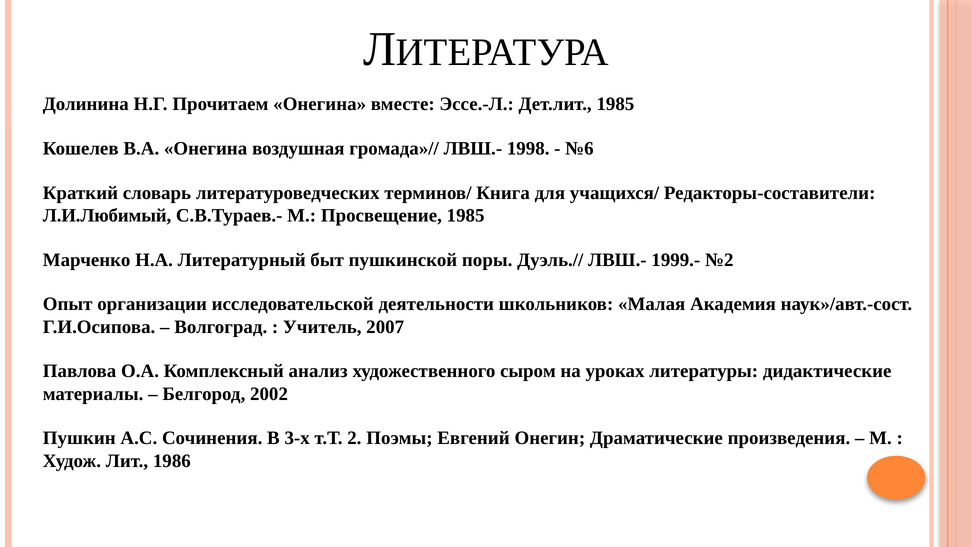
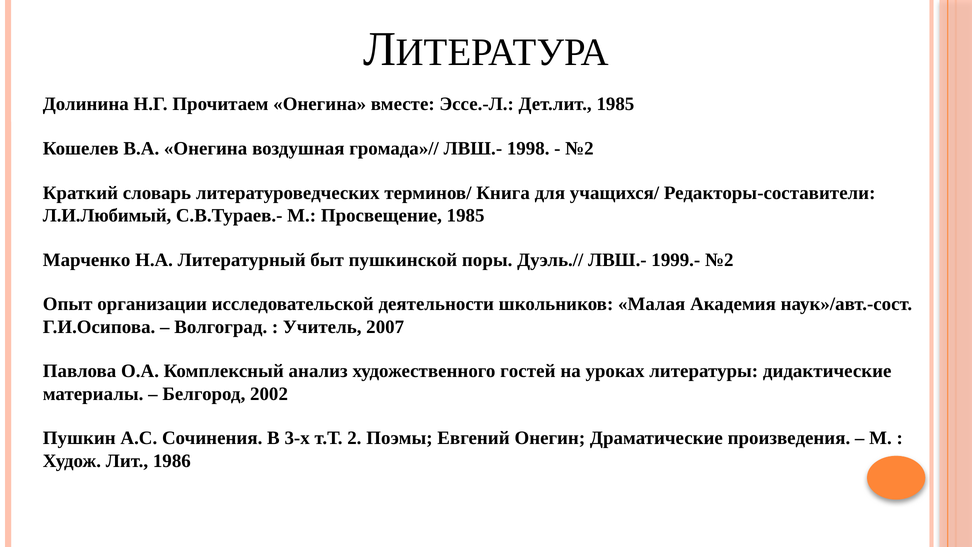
№6 at (579, 148): №6 -> №2
сыром: сыром -> гостей
